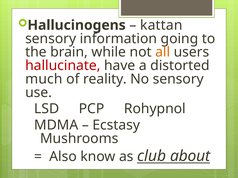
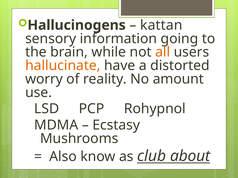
hallucinate colour: red -> orange
much: much -> worry
No sensory: sensory -> amount
